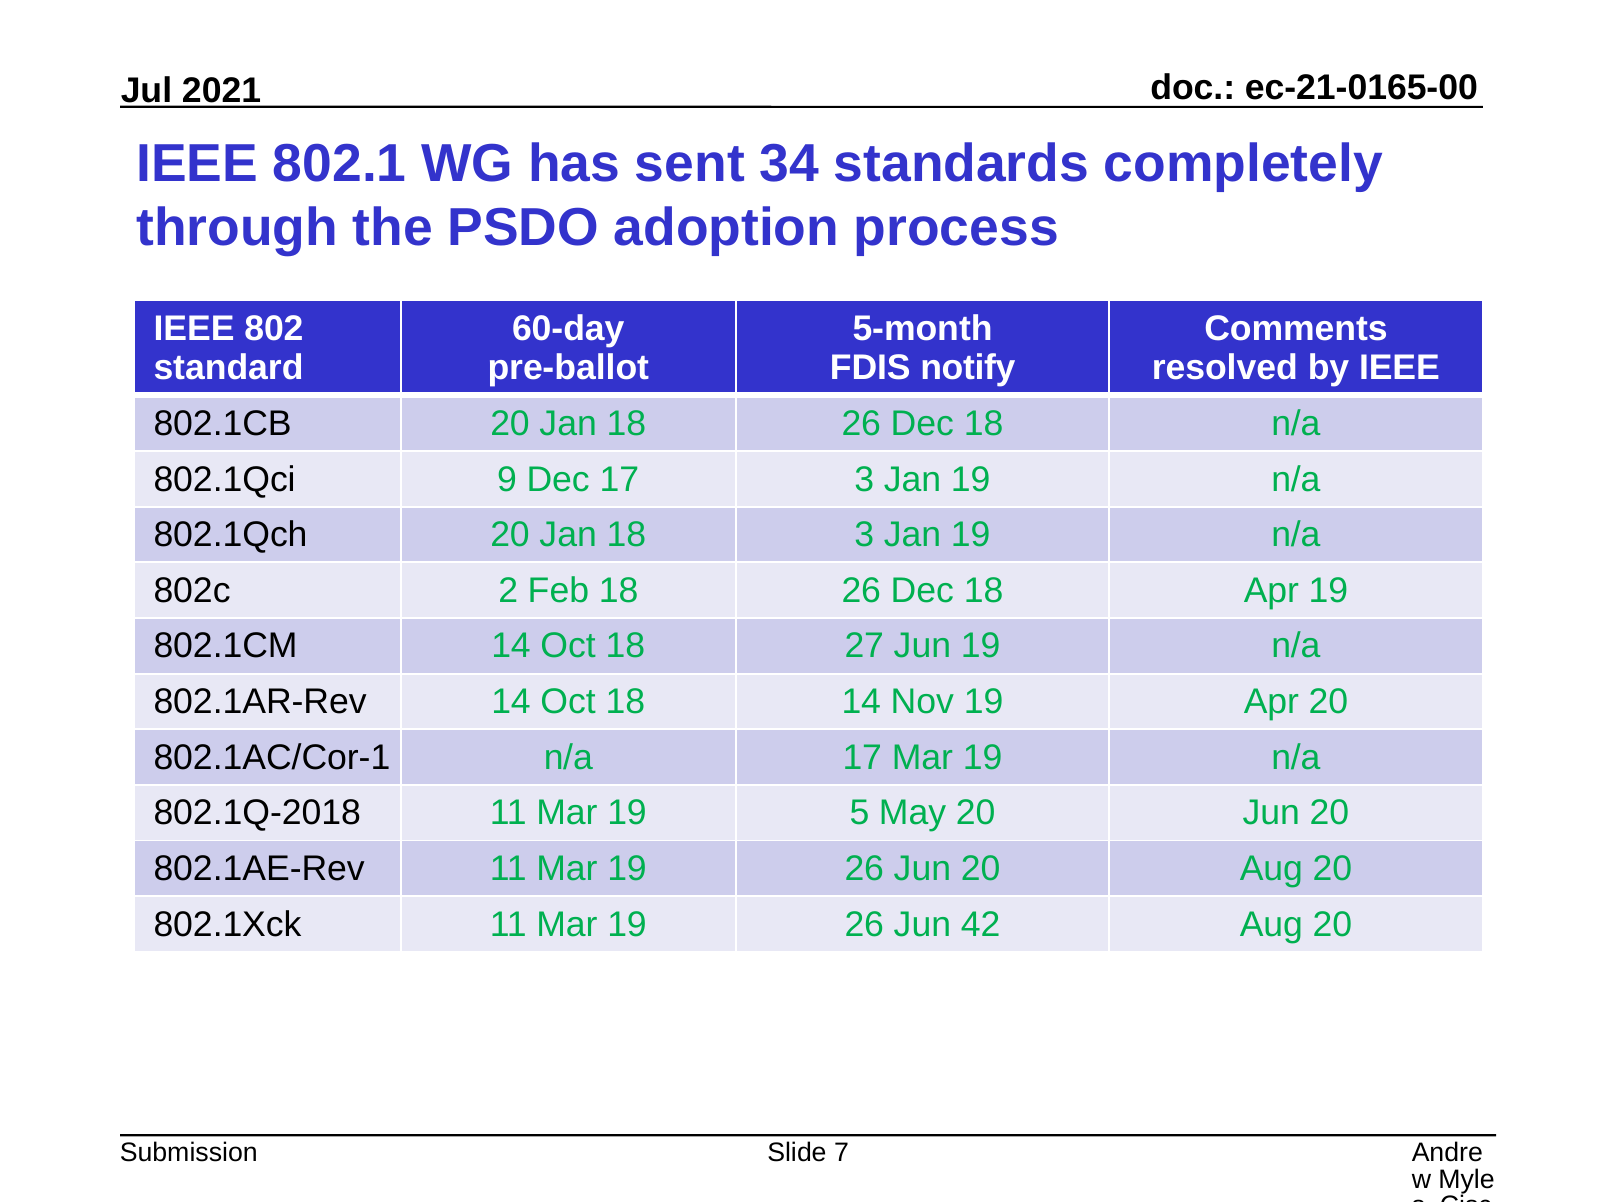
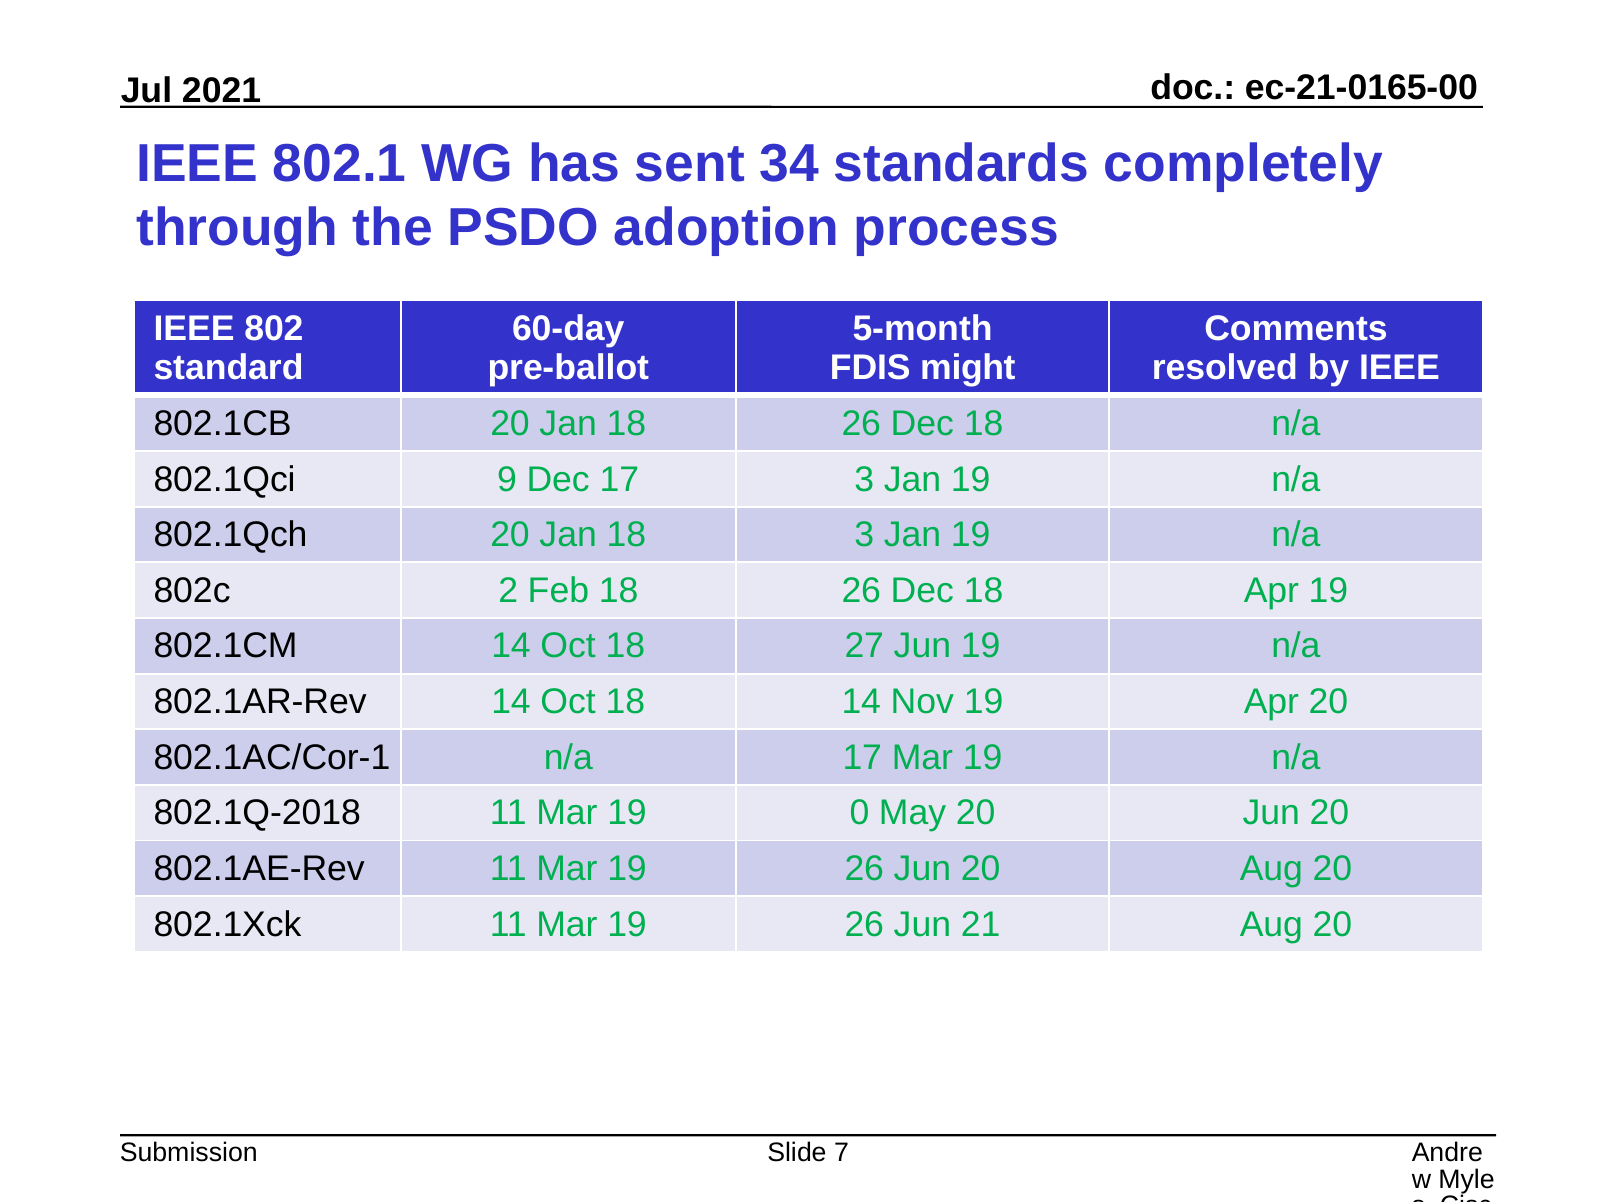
notify: notify -> might
5: 5 -> 0
42: 42 -> 21
